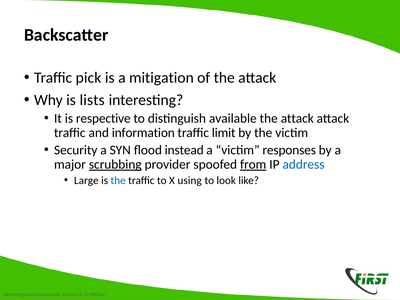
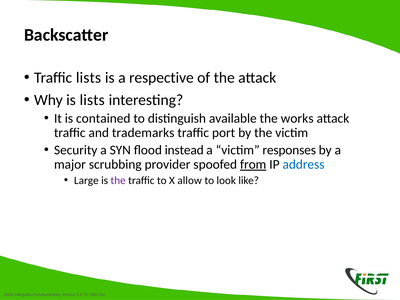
Traffic pick: pick -> lists
a mitigation: mitigation -> respective
respective: respective -> contained
attack at (297, 118): attack -> works
information: information -> trademarks
limit: limit -> port
scrubbing underline: present -> none
the at (118, 180) colour: blue -> purple
using: using -> allow
